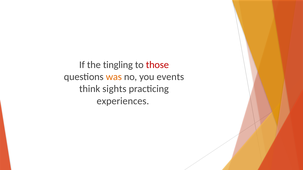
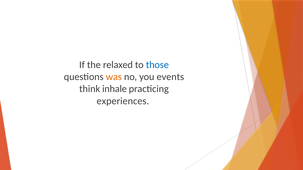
tingling: tingling -> relaxed
those colour: red -> blue
sights: sights -> inhale
